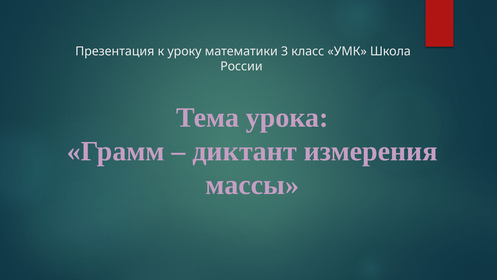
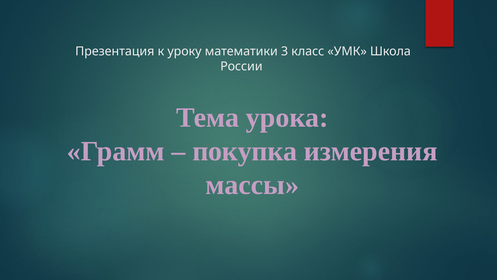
диктант: диктант -> покупка
